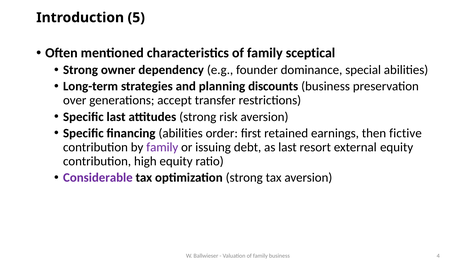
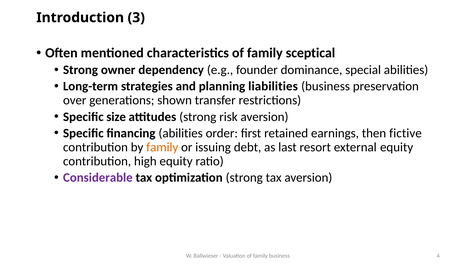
5: 5 -> 3
discounts: discounts -> liabilities
accept: accept -> shown
Specific last: last -> size
family at (162, 147) colour: purple -> orange
